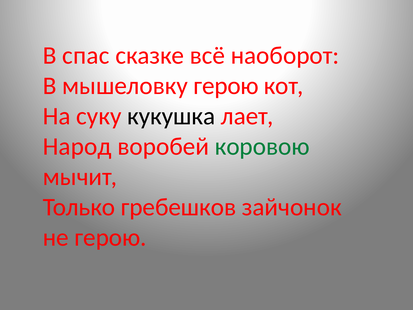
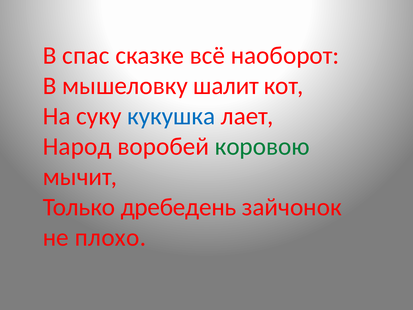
мышеловку герою: герою -> шалит
кукушка colour: black -> blue
гребешков: гребешков -> дребедень
не герою: герою -> плохо
